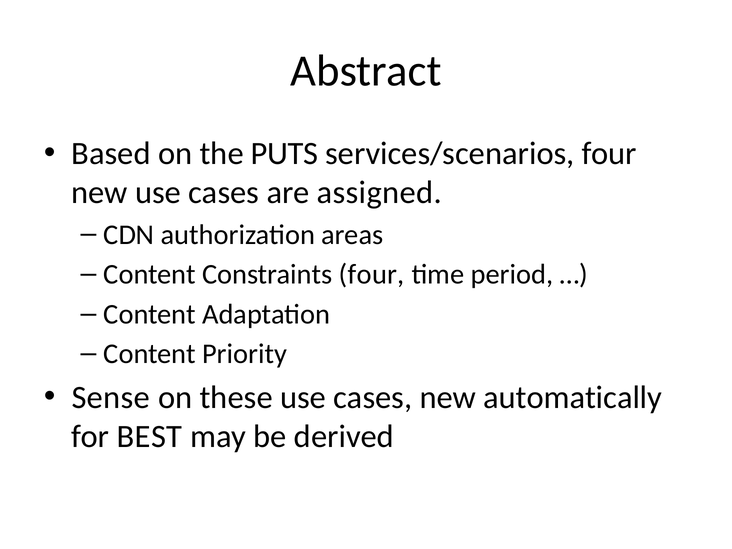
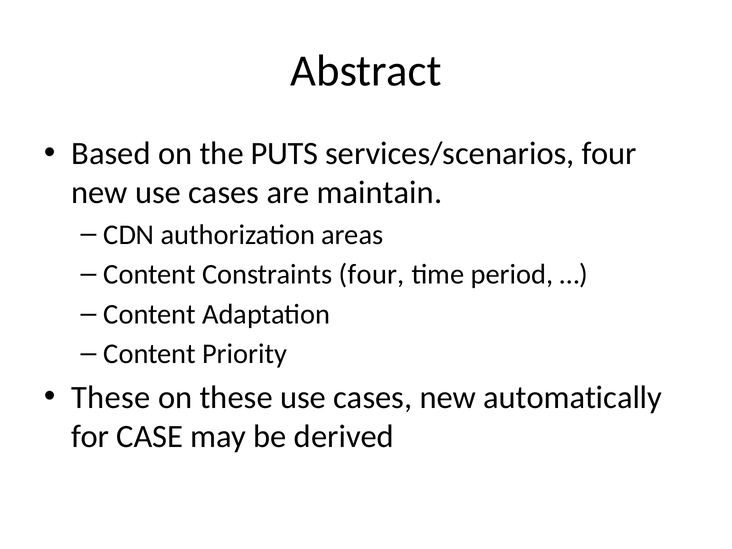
assigned: assigned -> maintain
Sense at (111, 397): Sense -> These
BEST: BEST -> CASE
